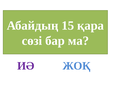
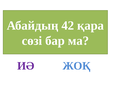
15: 15 -> 42
